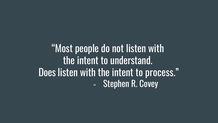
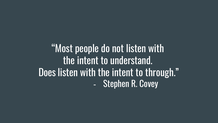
process: process -> through
